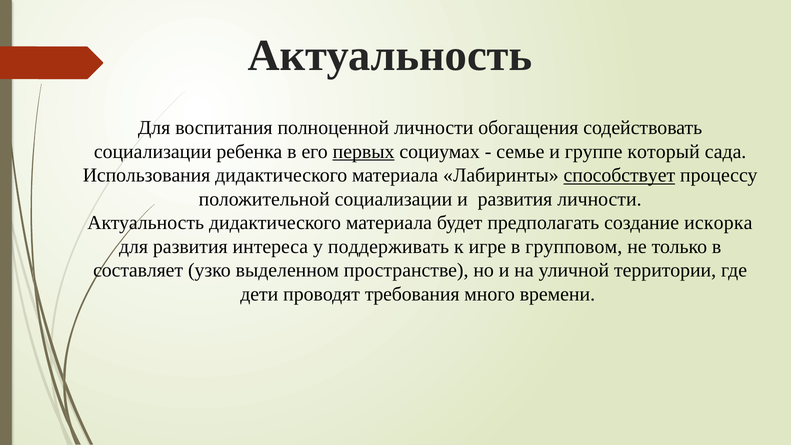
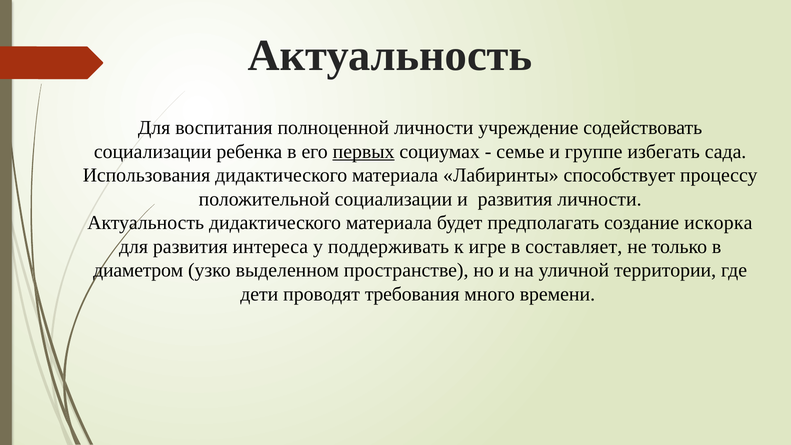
обогащения: обогащения -> учреждение
который: который -> избегать
способствует underline: present -> none
групповом: групповом -> составляет
составляет: составляет -> диаметром
